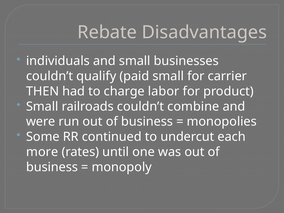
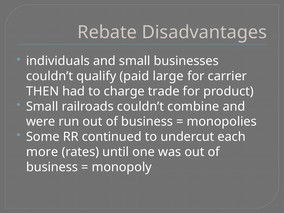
paid small: small -> large
labor: labor -> trade
